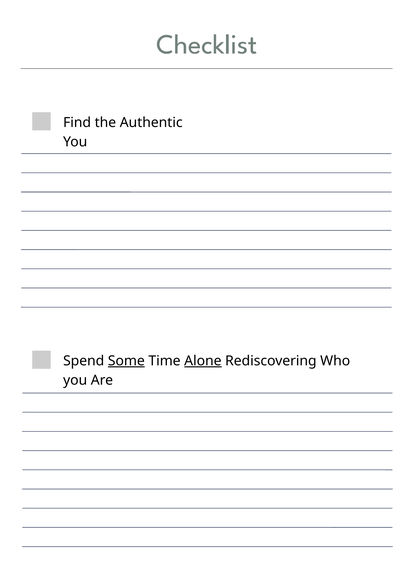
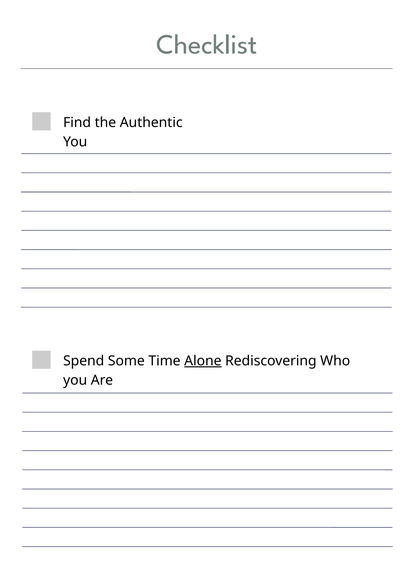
Some underline: present -> none
